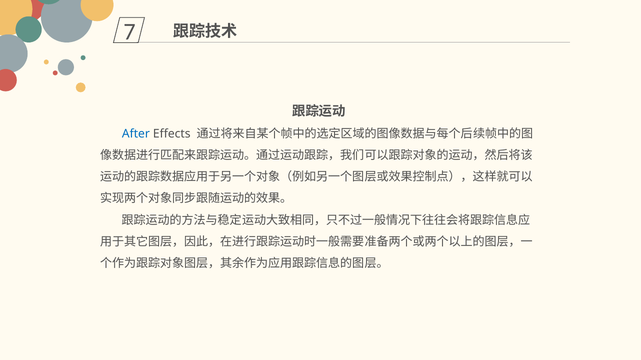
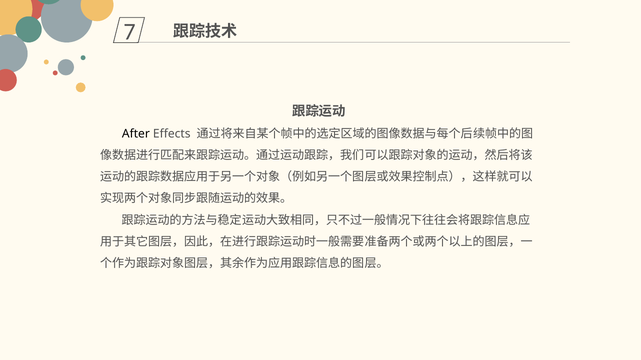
After colour: blue -> black
